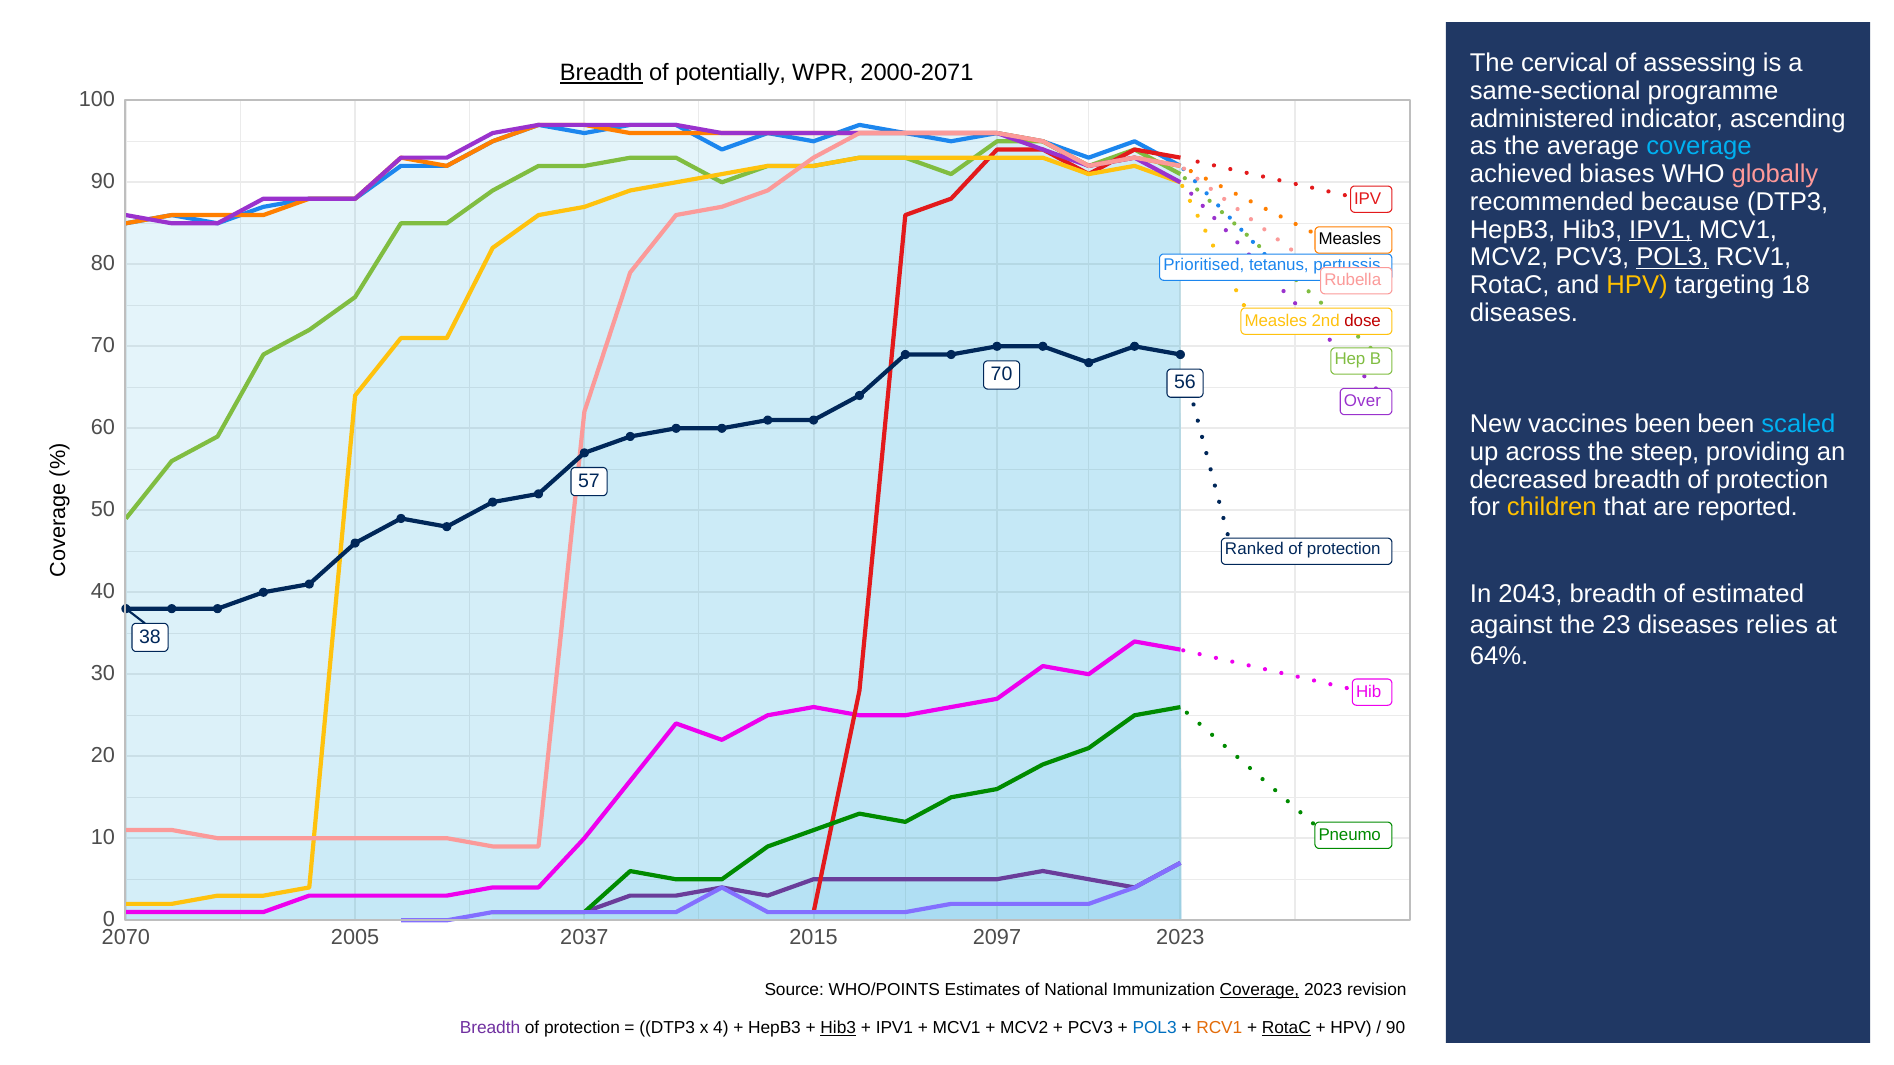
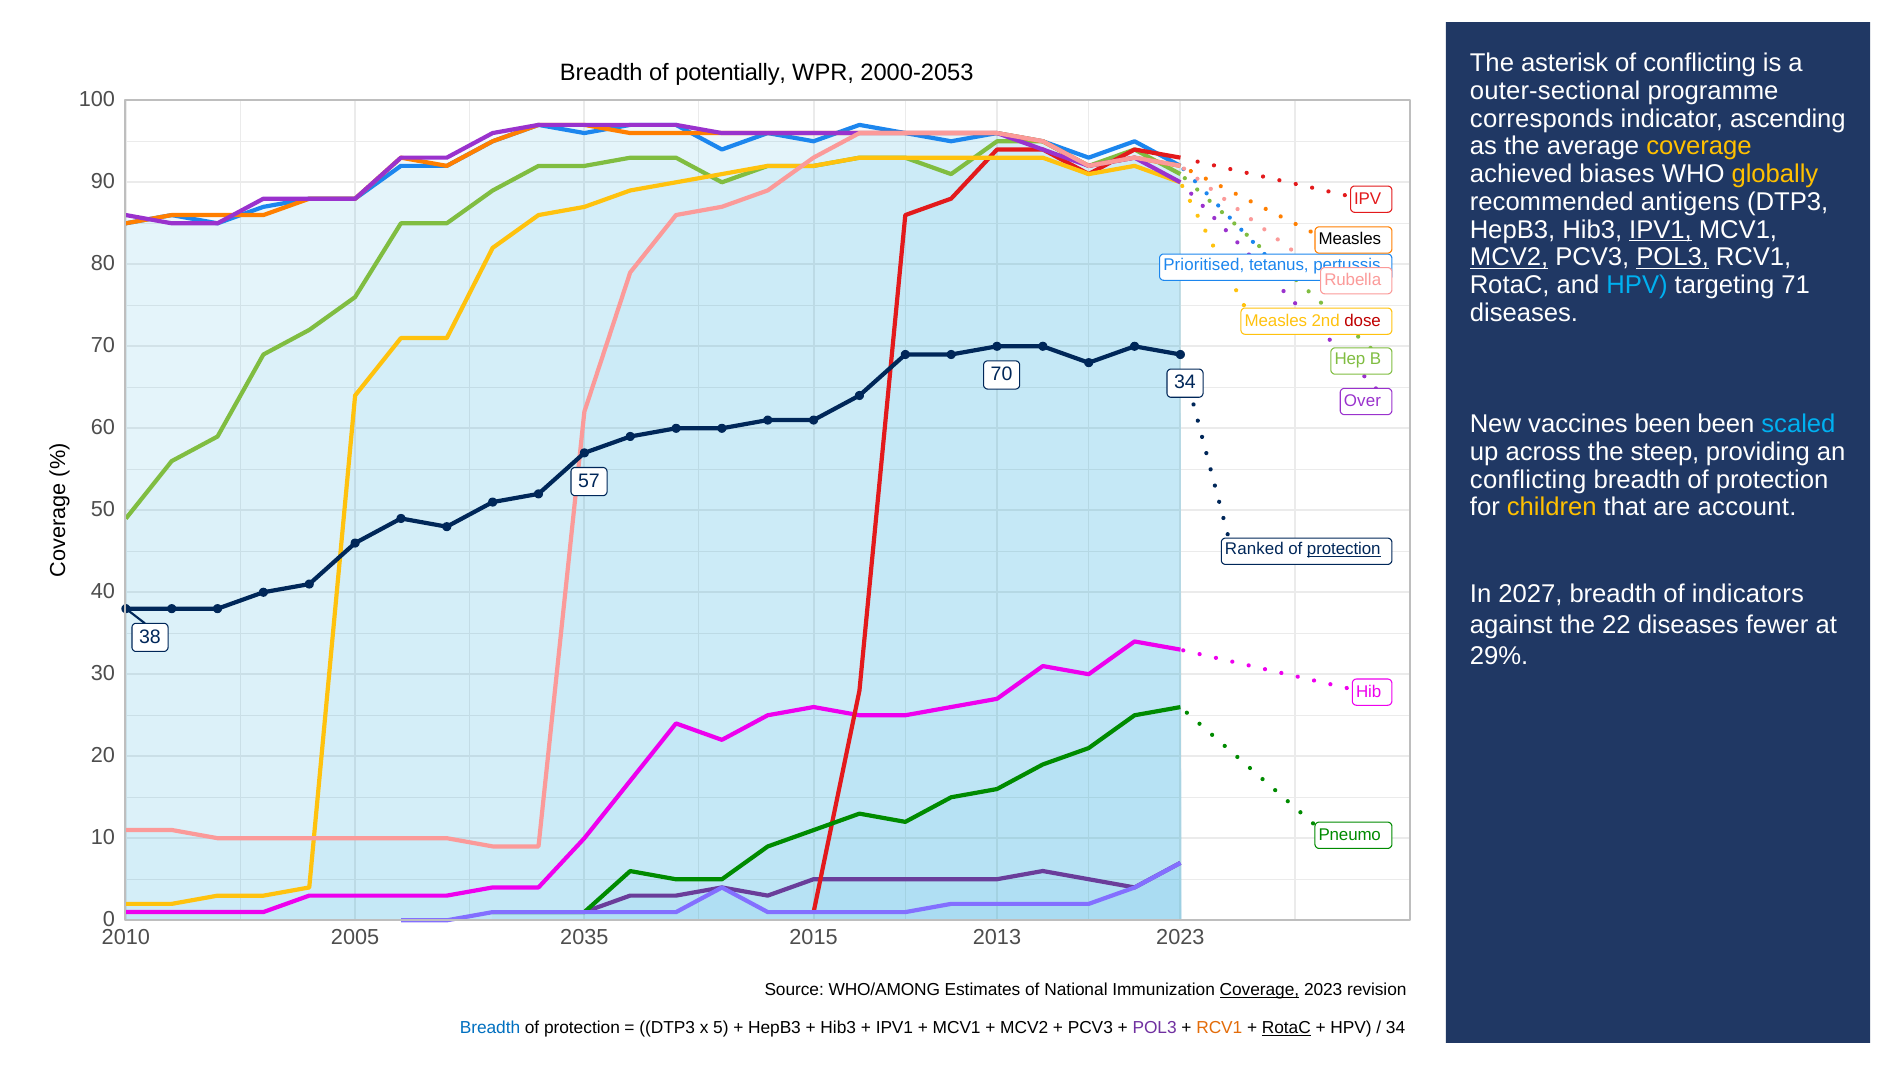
cervical: cervical -> asterisk
of assessing: assessing -> conflicting
Breadth at (601, 73) underline: present -> none
2000-2071: 2000-2071 -> 2000-2053
same-sectional: same-sectional -> outer-sectional
administered: administered -> corresponds
coverage at (1699, 147) colour: light blue -> yellow
globally colour: pink -> yellow
because: because -> antigens
MCV2 at (1509, 258) underline: none -> present
HPV at (1637, 285) colour: yellow -> light blue
18: 18 -> 71
70 56: 56 -> 34
decreased at (1528, 480): decreased -> conflicting
reported: reported -> account
protection at (1344, 549) underline: none -> present
2043: 2043 -> 2027
estimated: estimated -> indicators
23: 23 -> 22
relies: relies -> fewer
64%: 64% -> 29%
2070: 2070 -> 2010
2037: 2037 -> 2035
2097: 2097 -> 2013
WHO/POINTS: WHO/POINTS -> WHO/AMONG
Breadth at (490, 1028) colour: purple -> blue
4: 4 -> 5
Hib3 at (838, 1028) underline: present -> none
POL3 at (1155, 1028) colour: blue -> purple
90 at (1396, 1028): 90 -> 34
